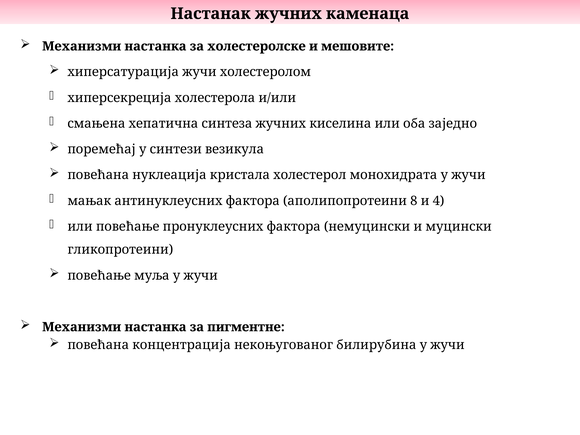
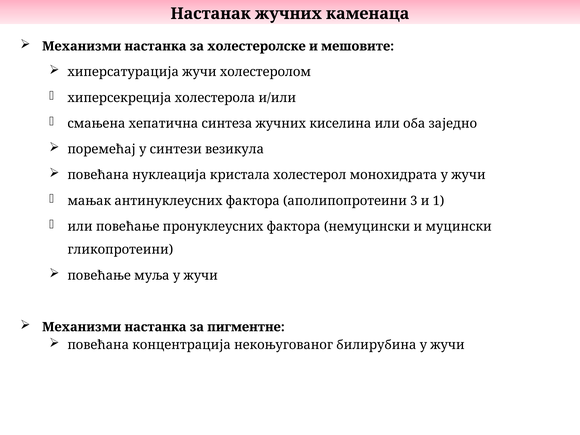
8: 8 -> 3
4: 4 -> 1
